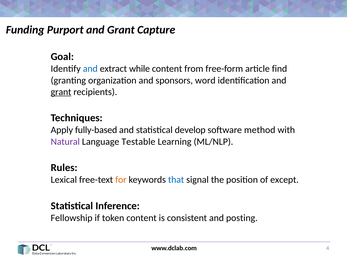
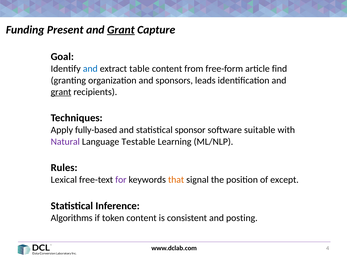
Purport: Purport -> Present
Grant at (121, 30) underline: none -> present
while: while -> table
word: word -> leads
develop: develop -> sponsor
method: method -> suitable
for colour: orange -> purple
that colour: blue -> orange
Fellowship: Fellowship -> Algorithms
